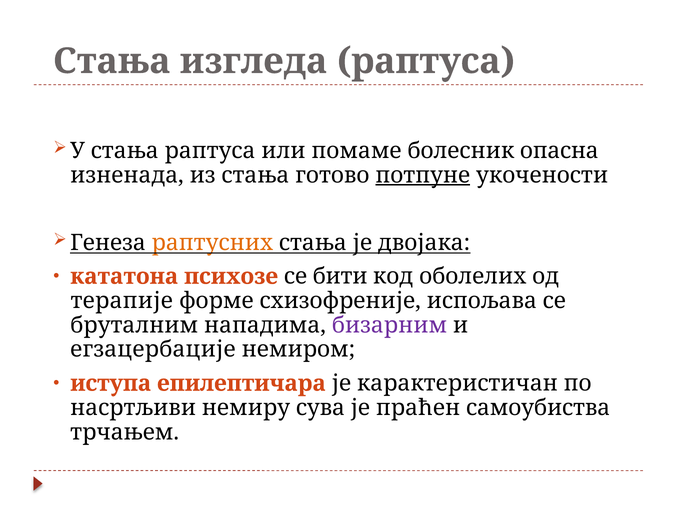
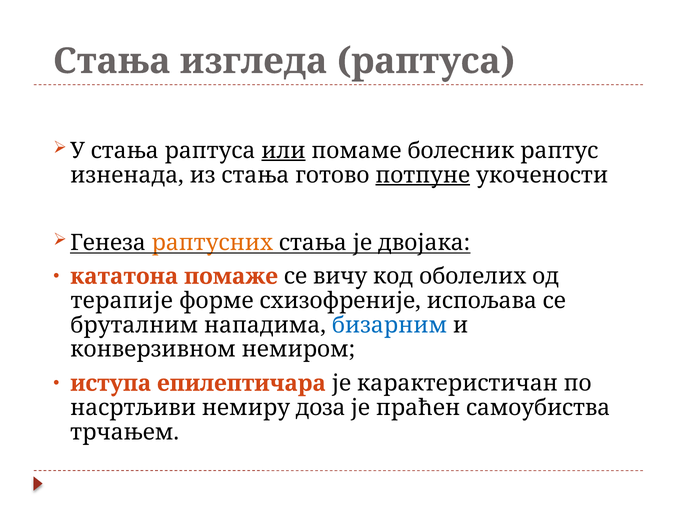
или underline: none -> present
опасна: опасна -> раптус
психозе: психозе -> помаже
бити: бити -> вичу
бизарним colour: purple -> blue
егзацербације: егзацербације -> конверзивном
сува: сува -> доза
